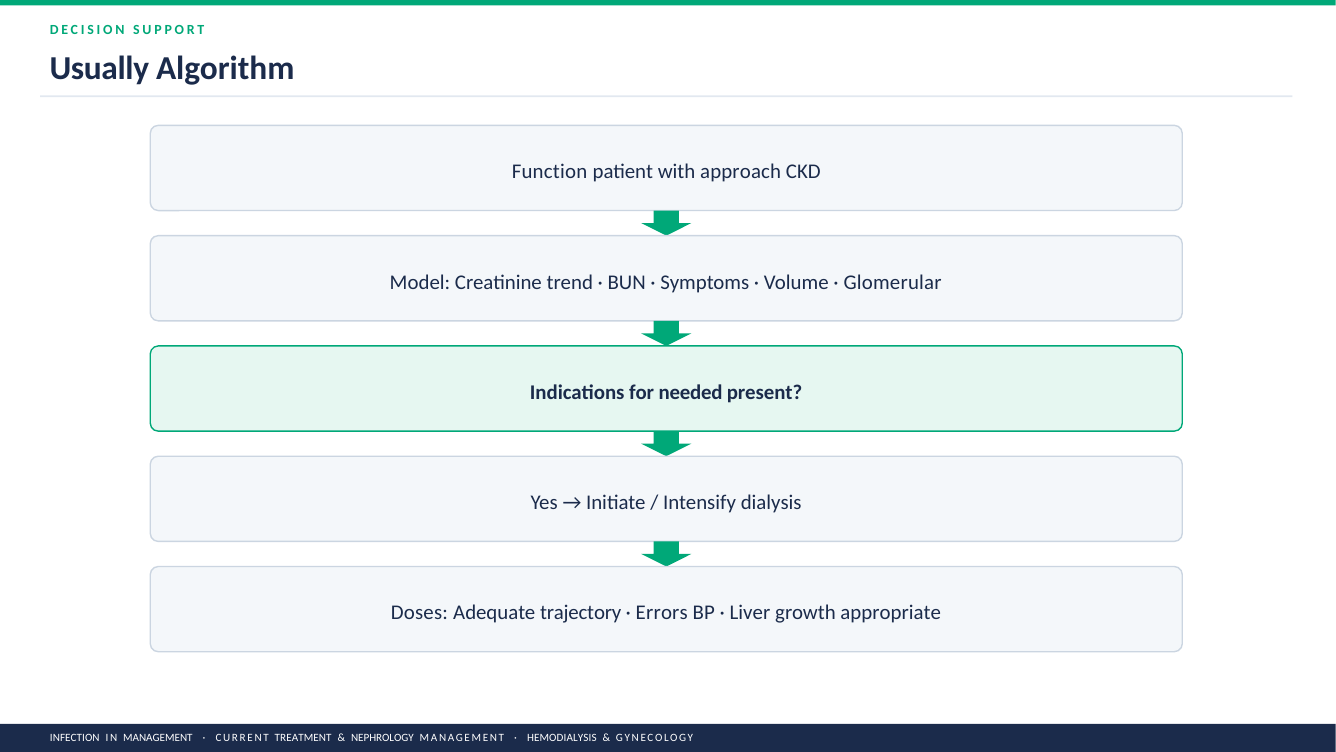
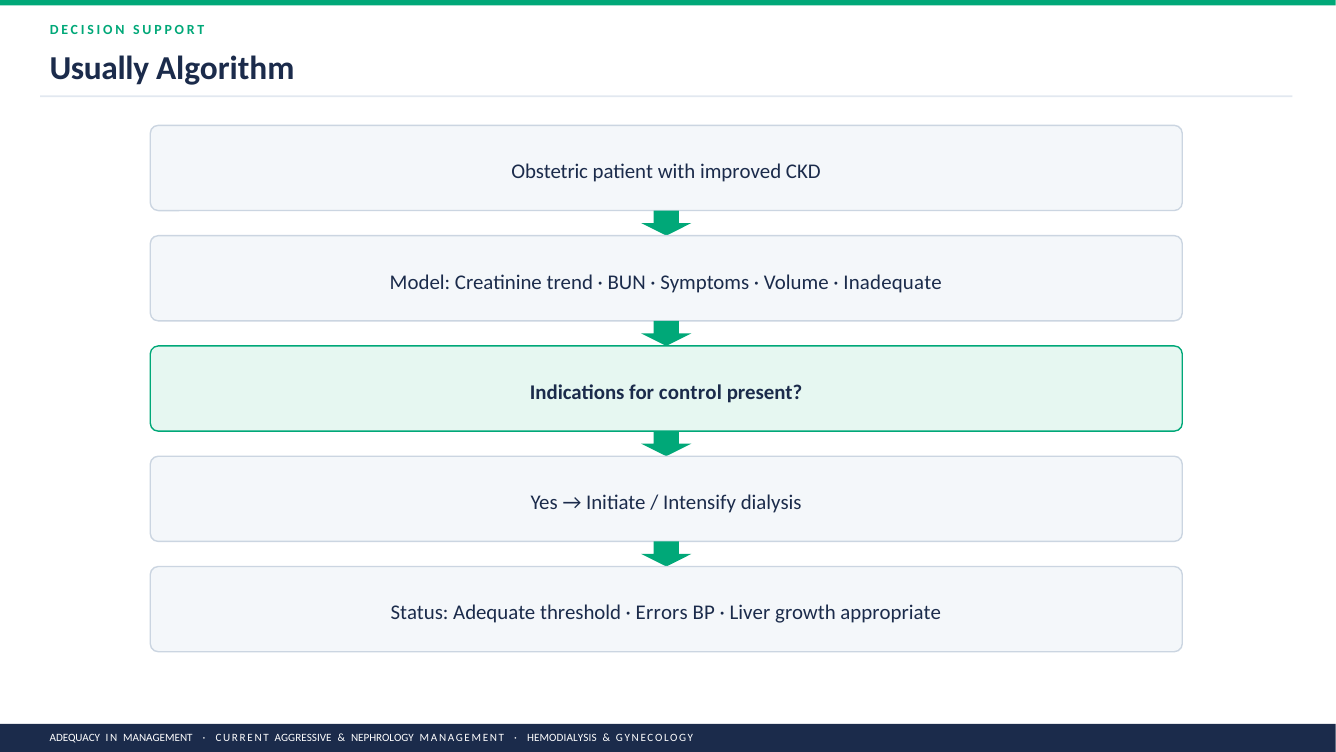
Function: Function -> Obstetric
approach: approach -> improved
Glomerular: Glomerular -> Inadequate
needed: needed -> control
Doses: Doses -> Status
trajectory: trajectory -> threshold
INFECTION: INFECTION -> ADEQUACY
TREATMENT: TREATMENT -> AGGRESSIVE
